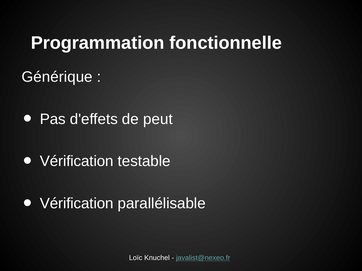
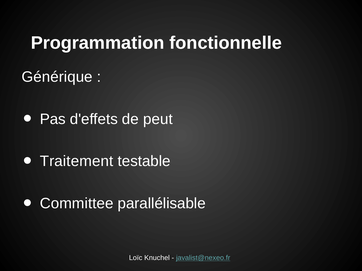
Vérification at (77, 162): Vérification -> Traitement
Vérification at (77, 204): Vérification -> Committee
